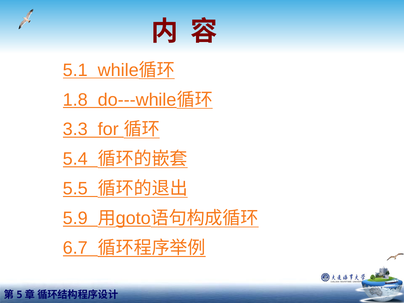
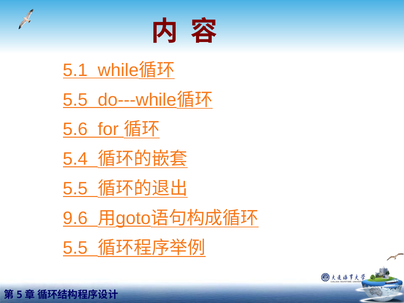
1.8 at (75, 100): 1.8 -> 5.5
3.3: 3.3 -> 5.6
5.9: 5.9 -> 9.6
6.7 at (75, 248): 6.7 -> 5.5
